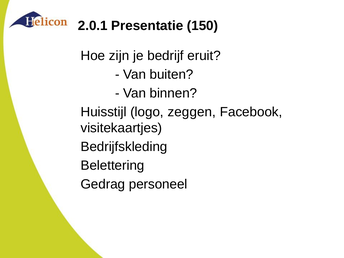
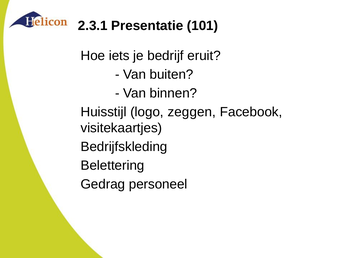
2.0.1: 2.0.1 -> 2.3.1
150: 150 -> 101
zijn: zijn -> iets
